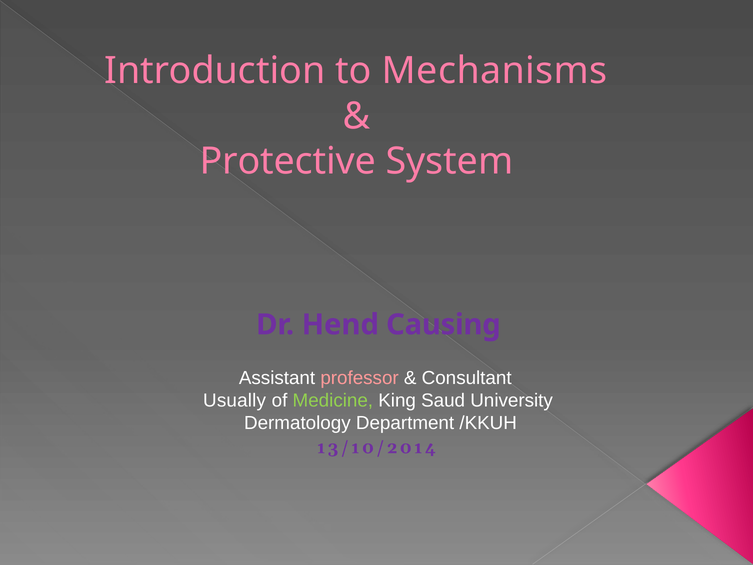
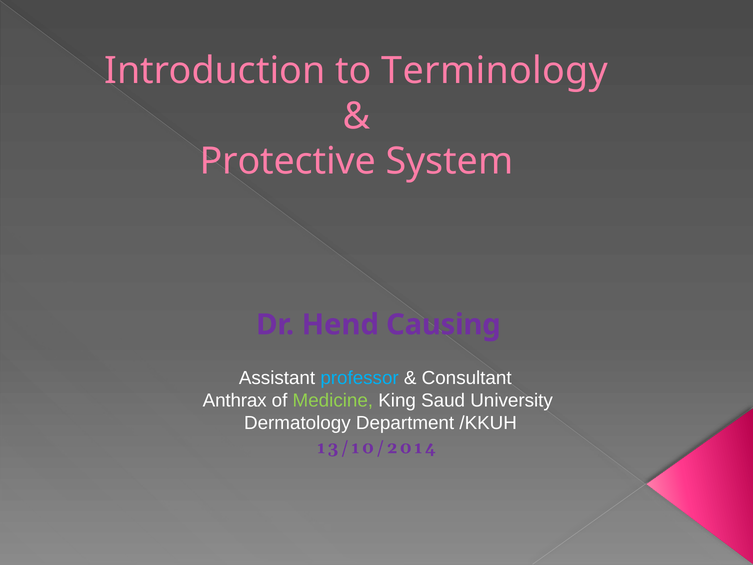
Mechanisms: Mechanisms -> Terminology
professor colour: pink -> light blue
Usually: Usually -> Anthrax
